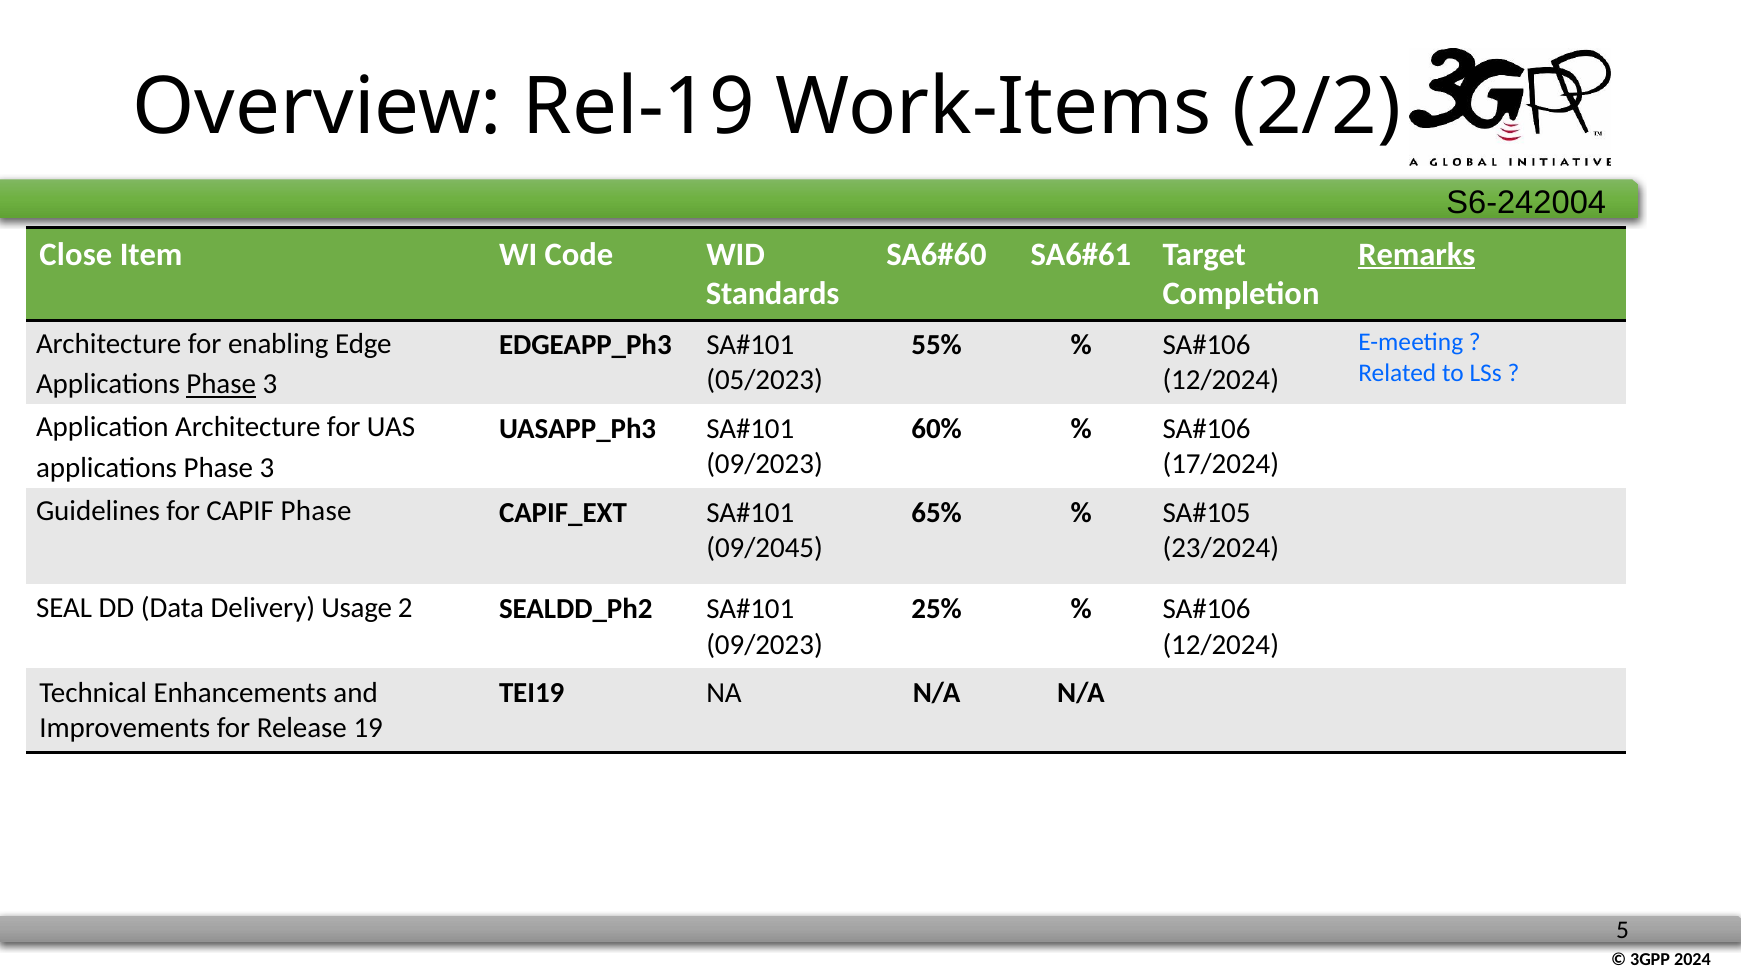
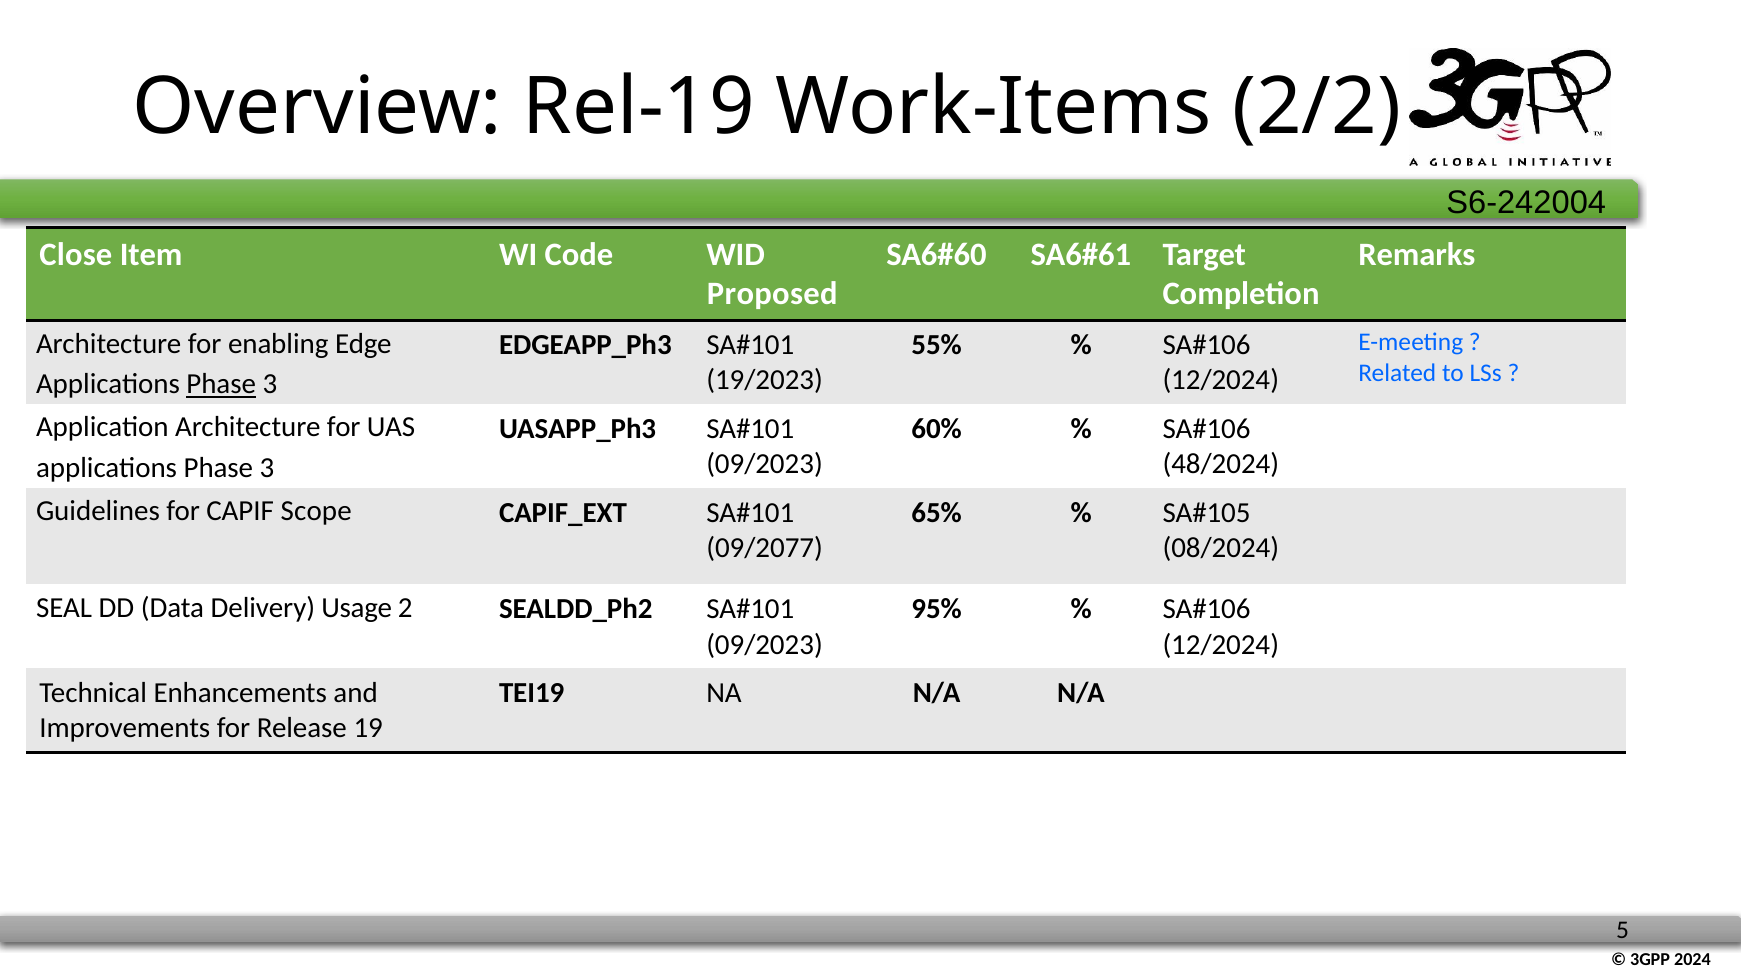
Remarks underline: present -> none
Standards: Standards -> Proposed
05/2023: 05/2023 -> 19/2023
17/2024: 17/2024 -> 48/2024
CAPIF Phase: Phase -> Scope
09/2045: 09/2045 -> 09/2077
23/2024: 23/2024 -> 08/2024
25%: 25% -> 95%
